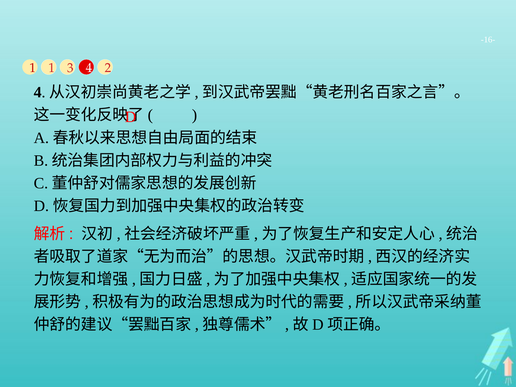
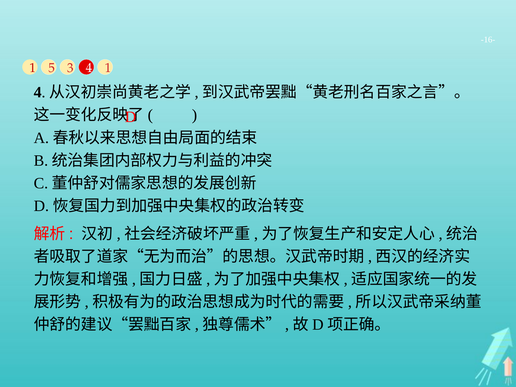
1 1: 1 -> 5
4 2: 2 -> 1
